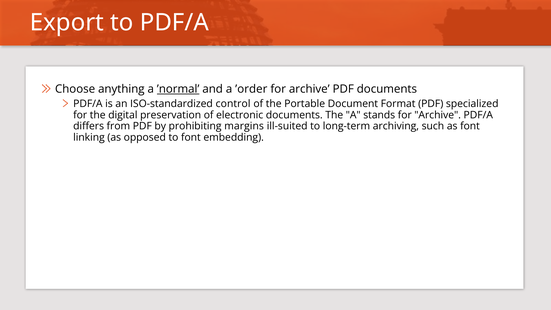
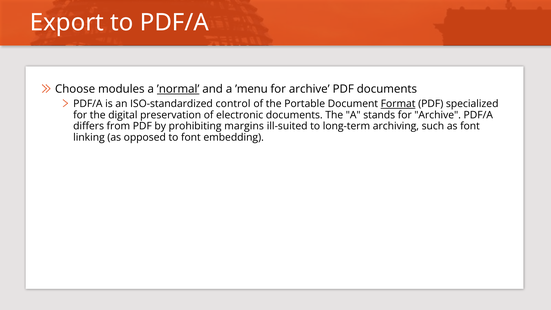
anything: anything -> modules
’order: ’order -> ’menu
Format underline: none -> present
